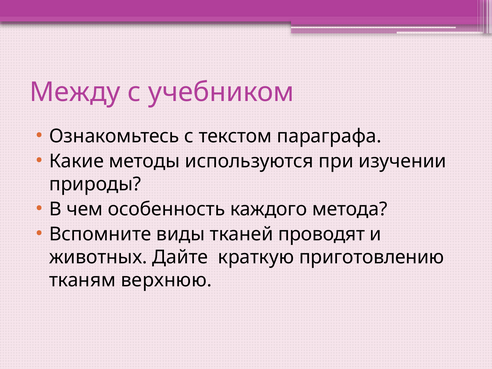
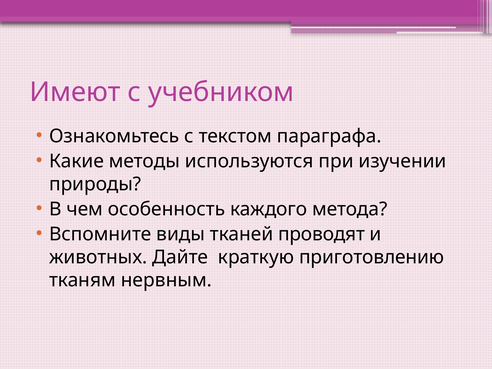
Между: Между -> Имеют
верхнюю: верхнюю -> нервным
